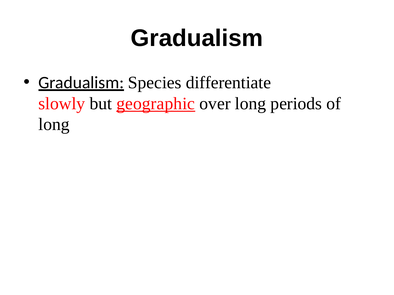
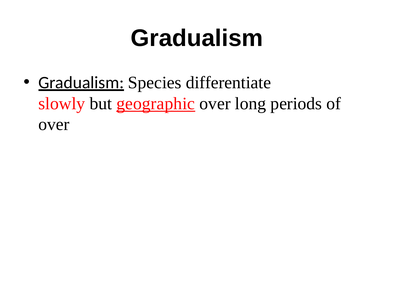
long at (54, 125): long -> over
